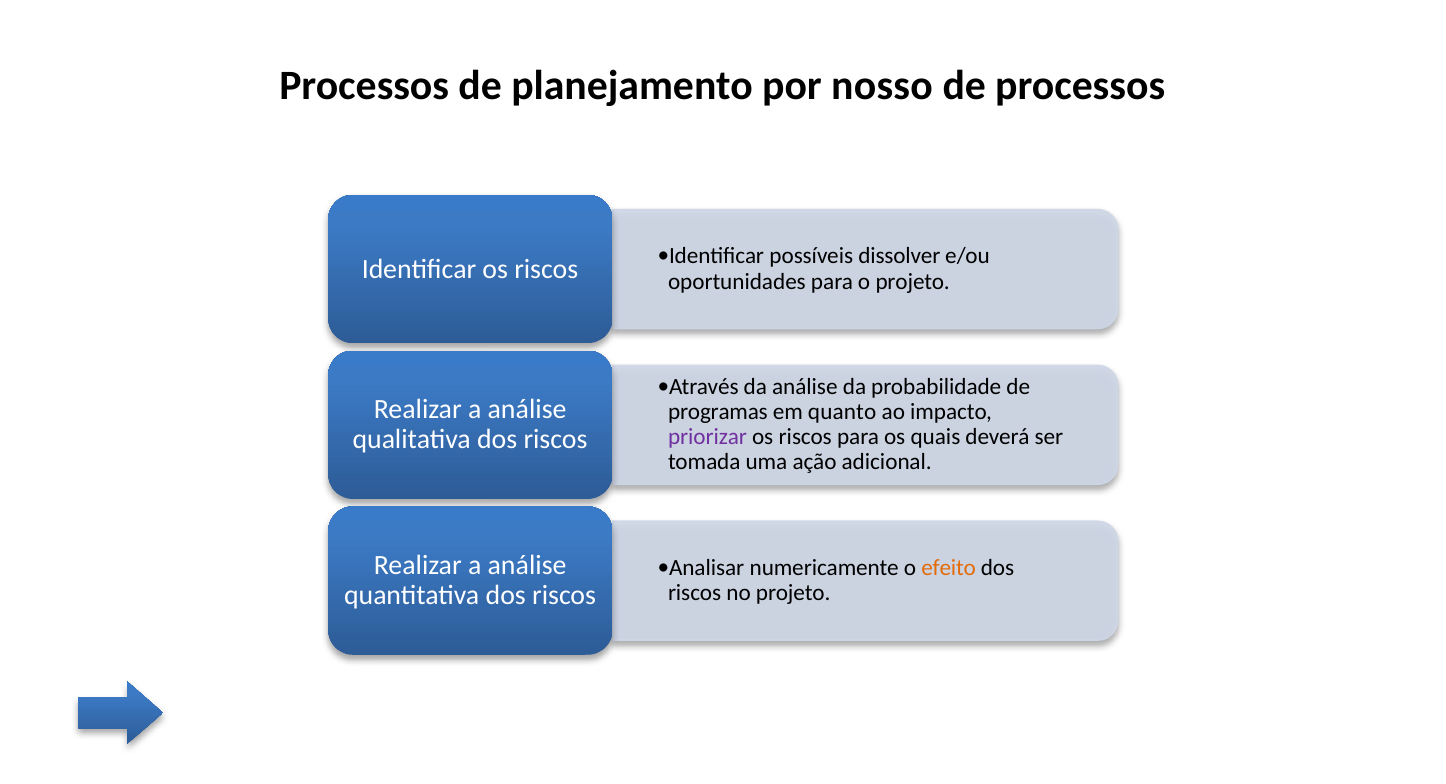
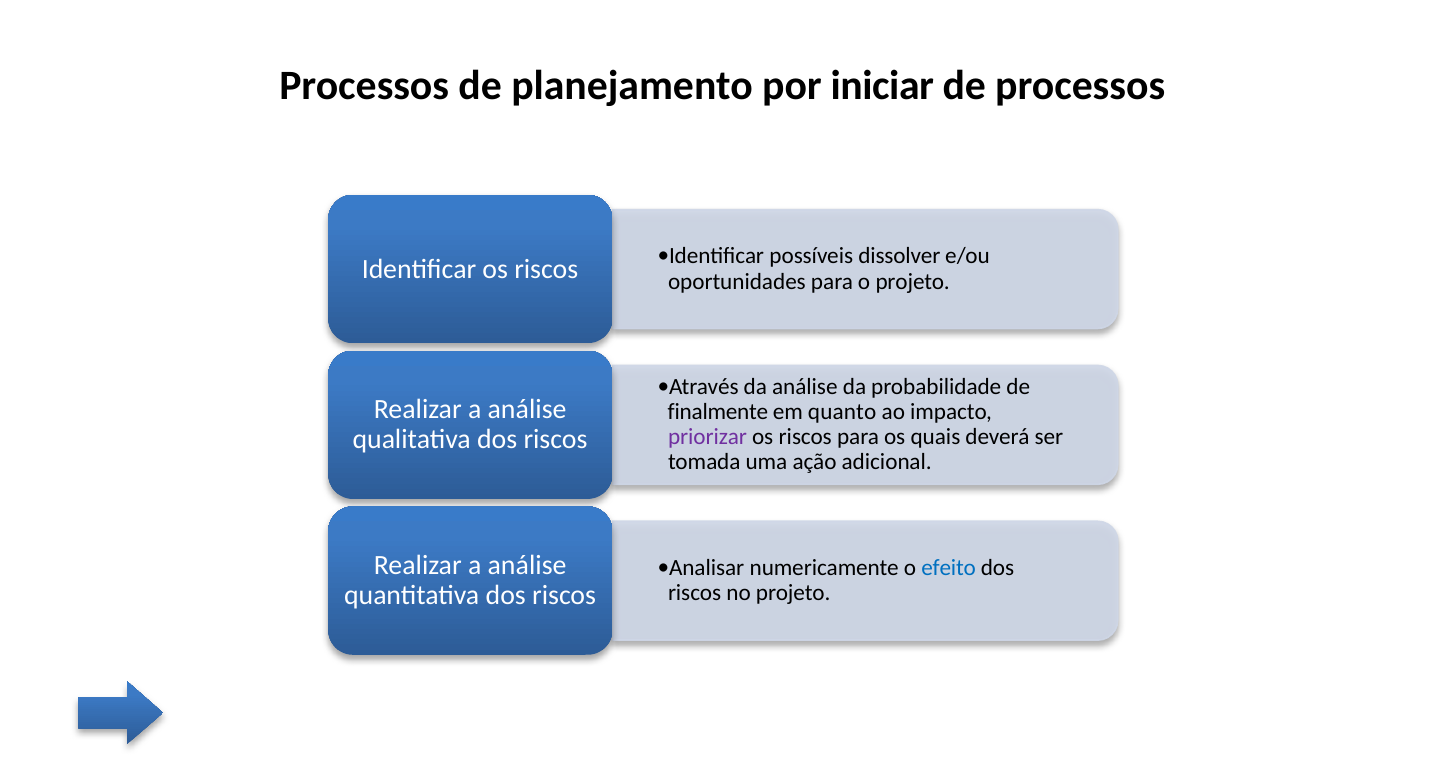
nosso: nosso -> iniciar
programas: programas -> finalmente
efeito colour: orange -> blue
